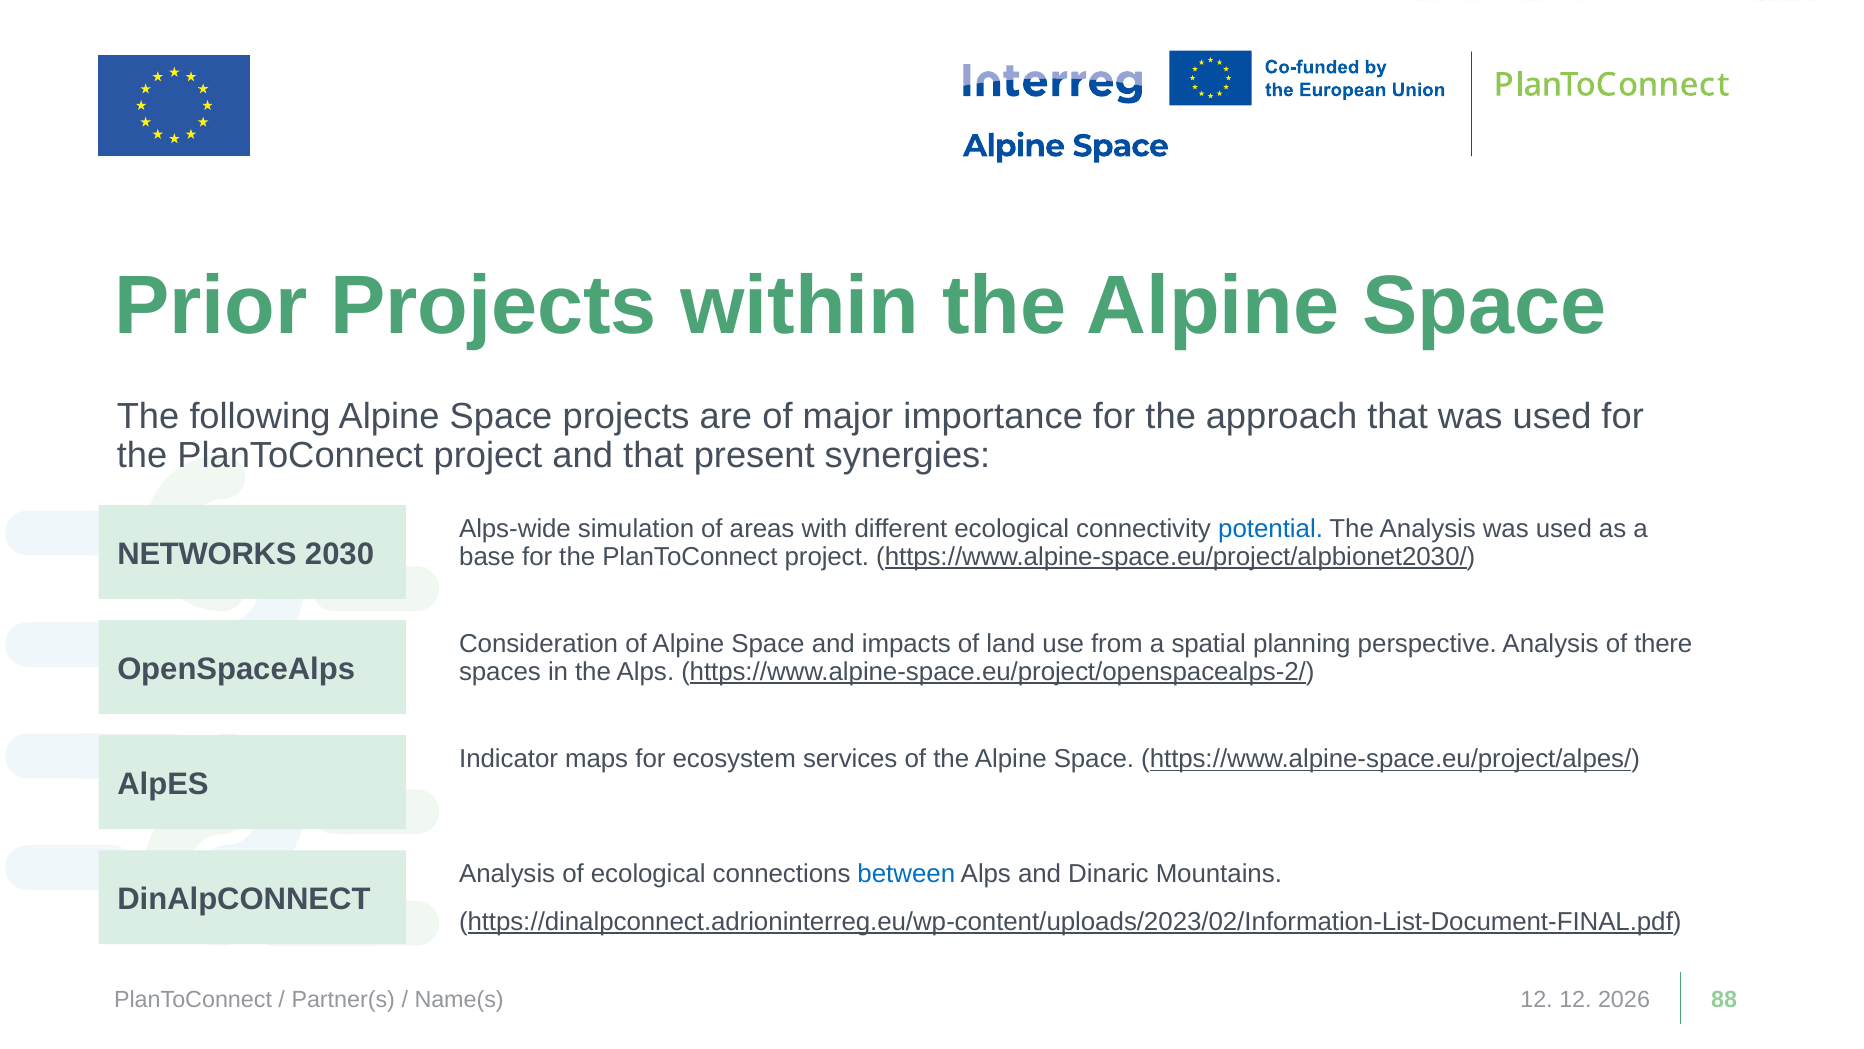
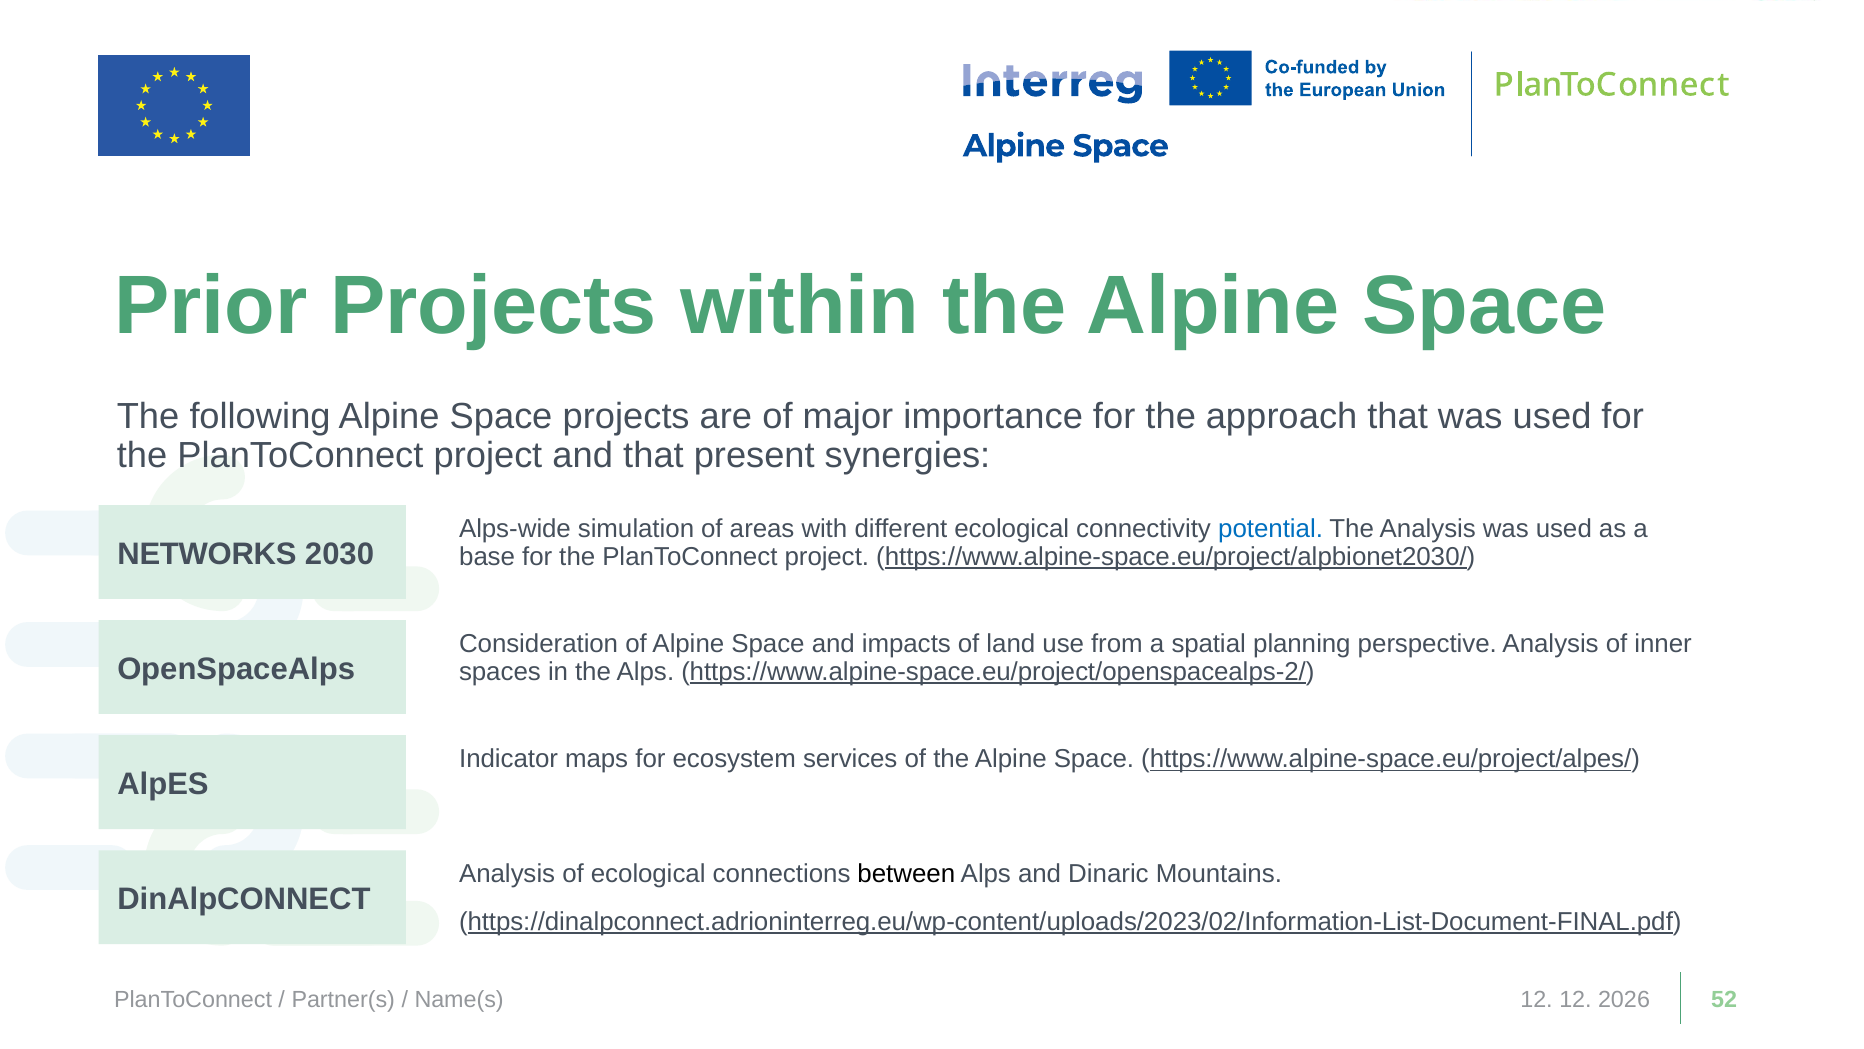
there: there -> inner
between colour: blue -> black
88: 88 -> 52
